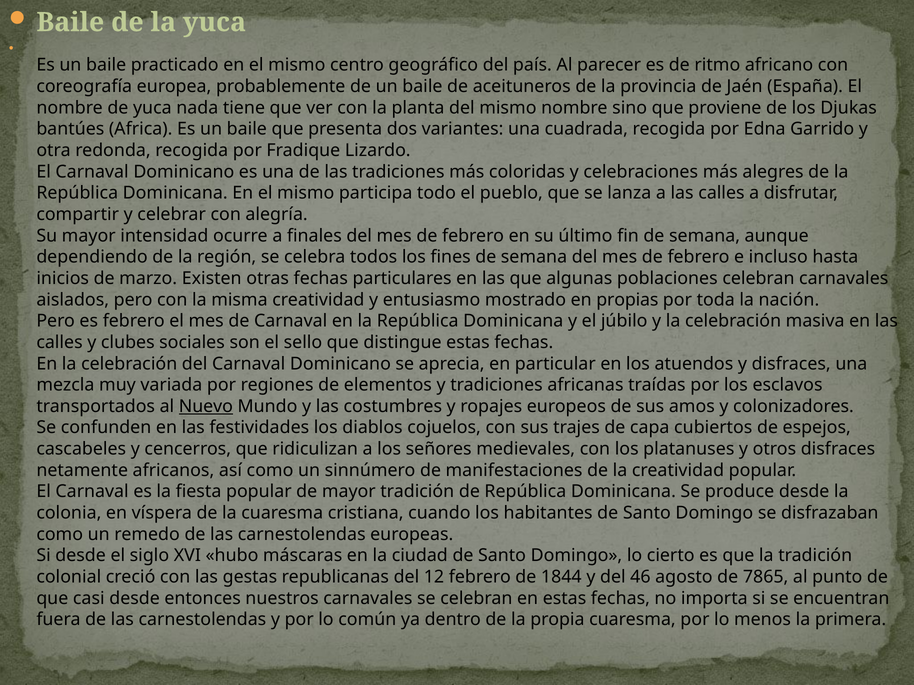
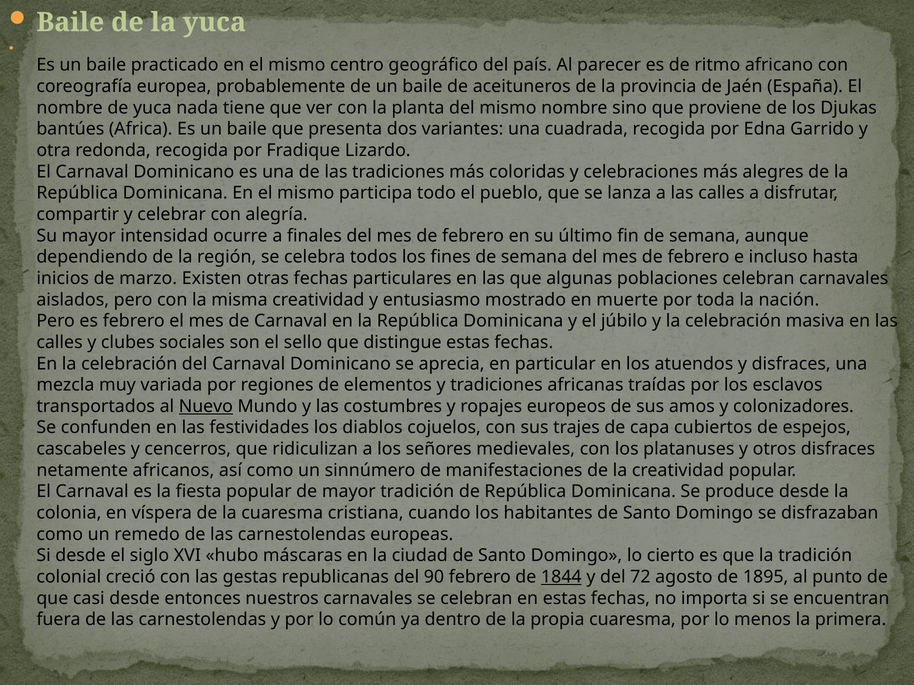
propias: propias -> muerte
12: 12 -> 90
1844 underline: none -> present
46: 46 -> 72
7865: 7865 -> 1895
